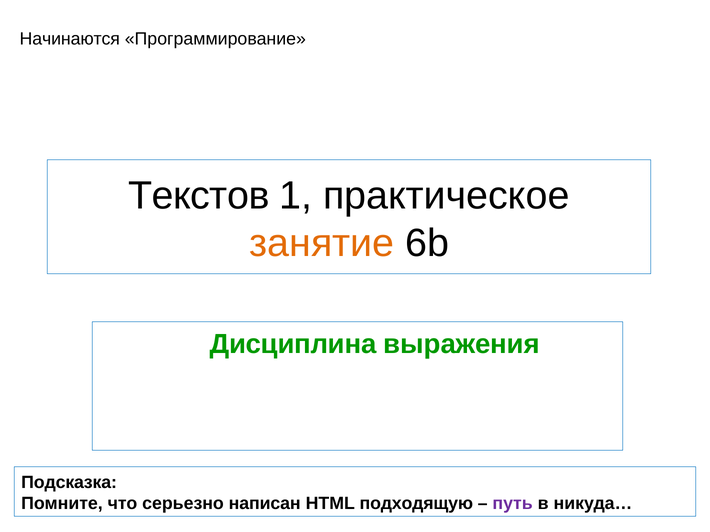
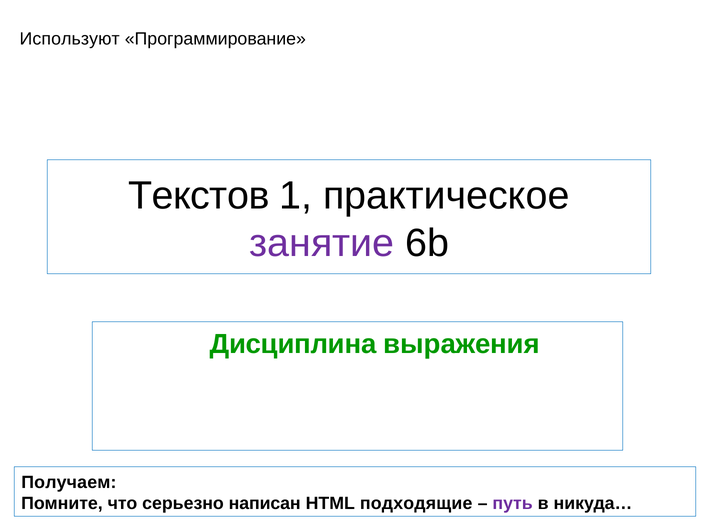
Начинаются: Начинаются -> Используют
занятие colour: orange -> purple
Подсказка: Подсказка -> Получаем
подходящую: подходящую -> подходящие
